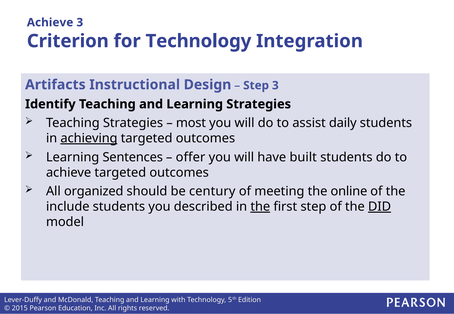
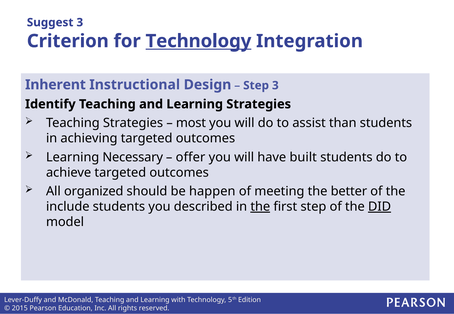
Achieve at (50, 22): Achieve -> Suggest
Technology at (198, 41) underline: none -> present
Artifacts: Artifacts -> Inherent
daily: daily -> than
achieving underline: present -> none
Sentences: Sentences -> Necessary
century: century -> happen
online: online -> better
